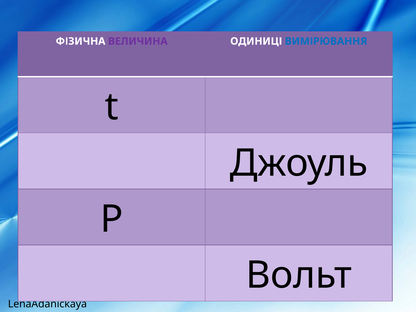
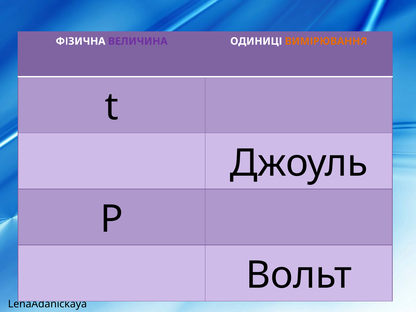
ВИМІРЮВАННЯ colour: blue -> orange
